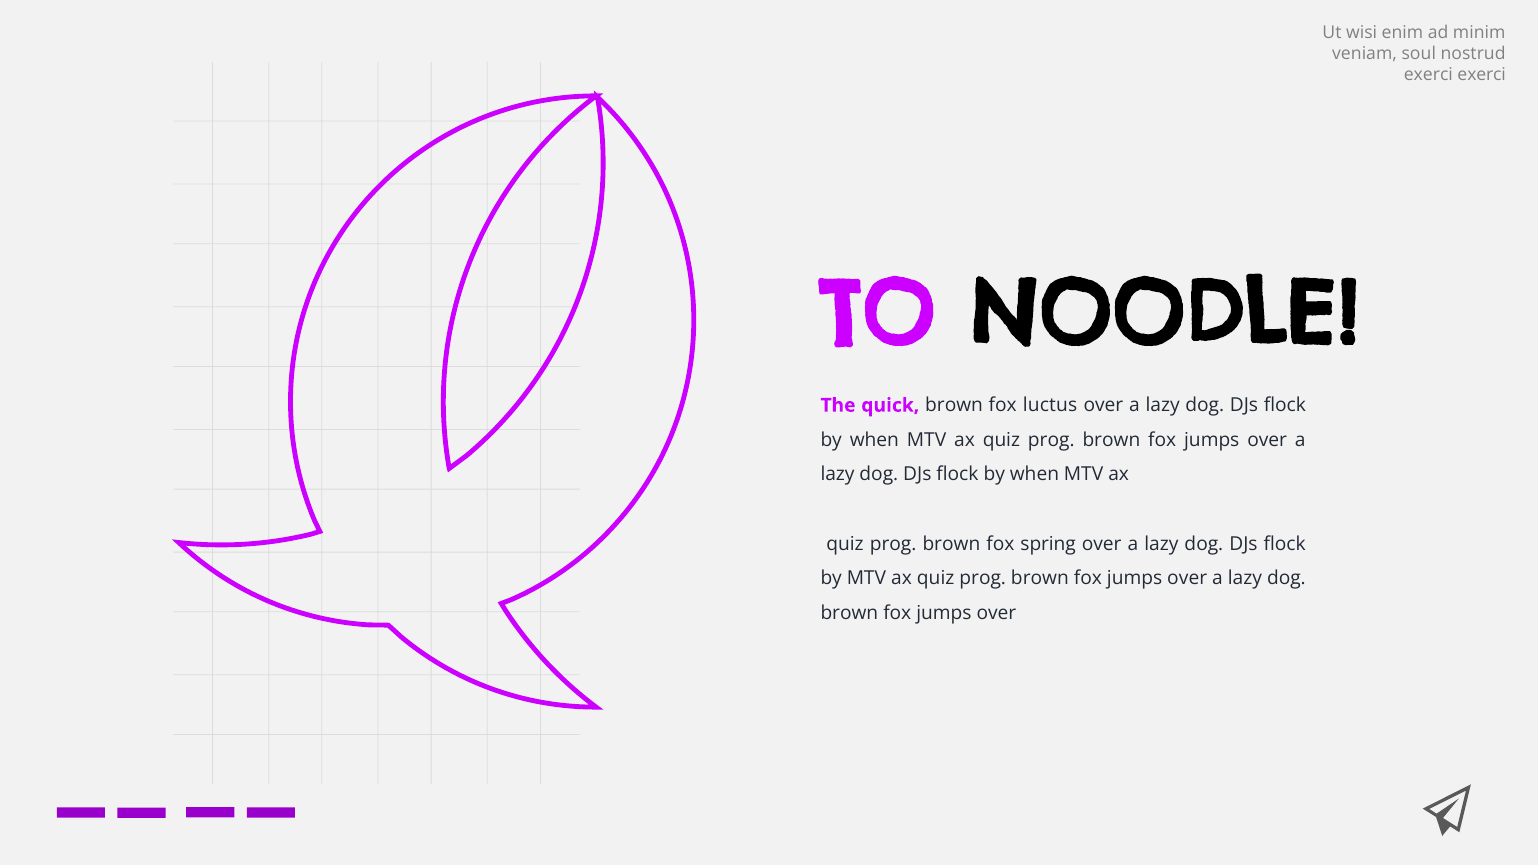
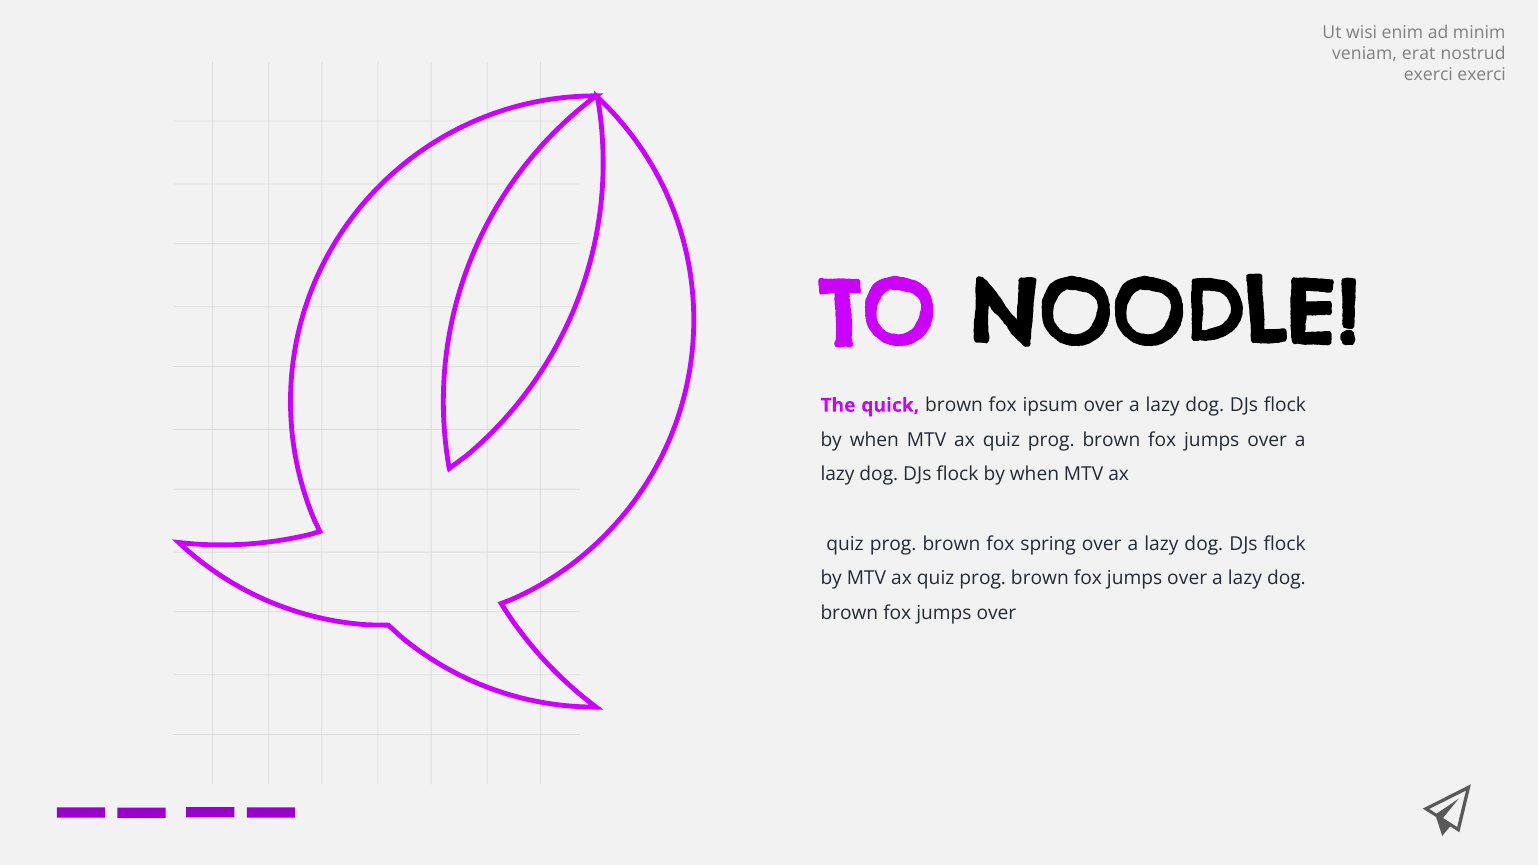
soul: soul -> erat
luctus: luctus -> ipsum
